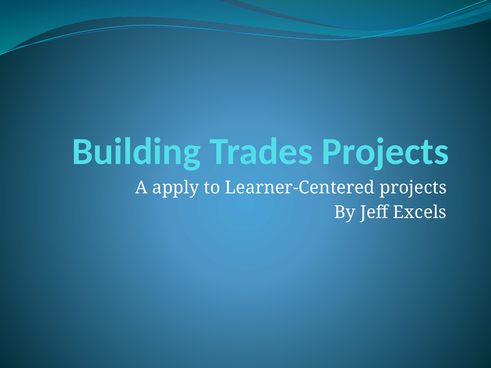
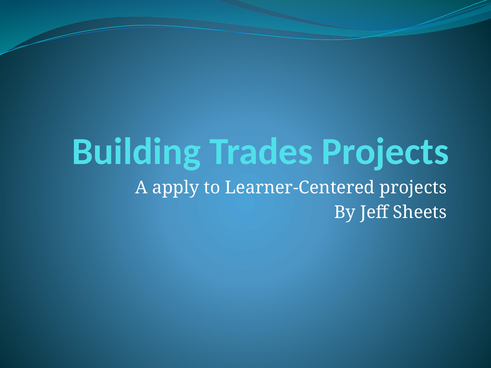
Excels: Excels -> Sheets
